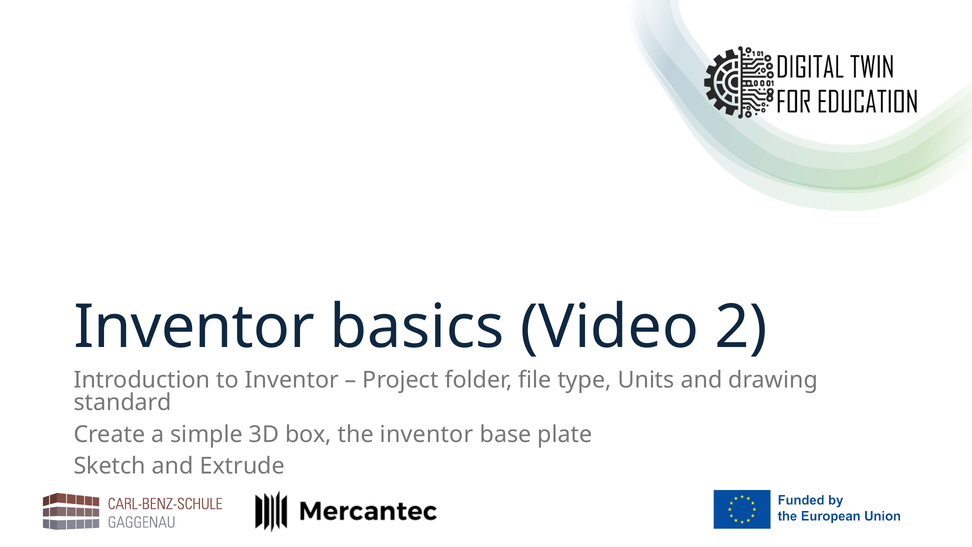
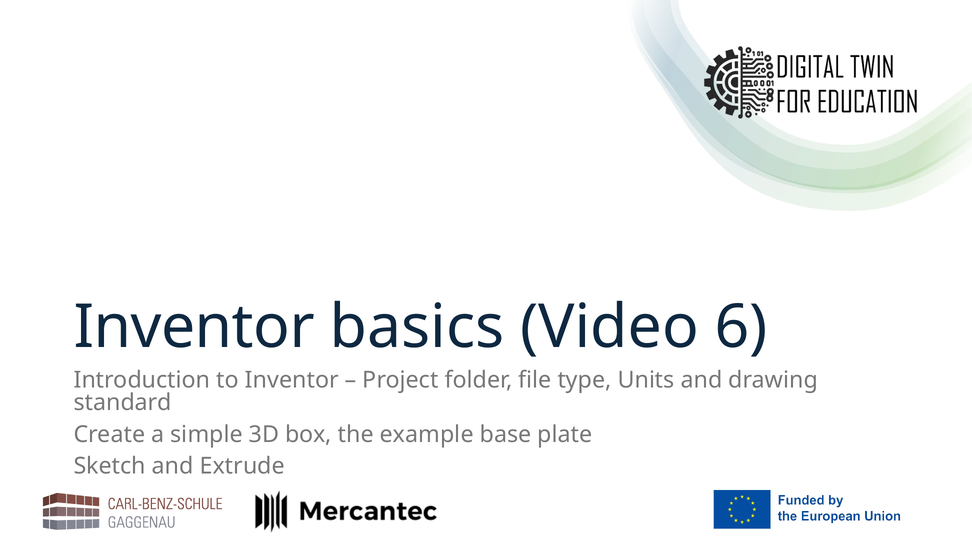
2: 2 -> 6
the inventor: inventor -> example
